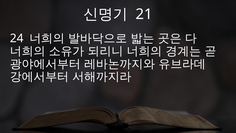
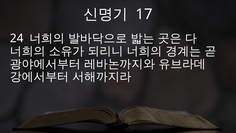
21: 21 -> 17
